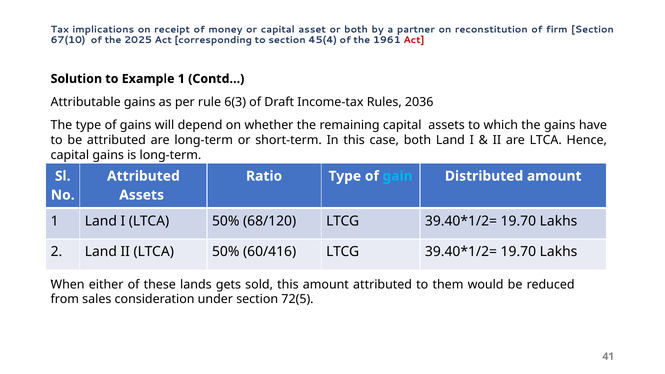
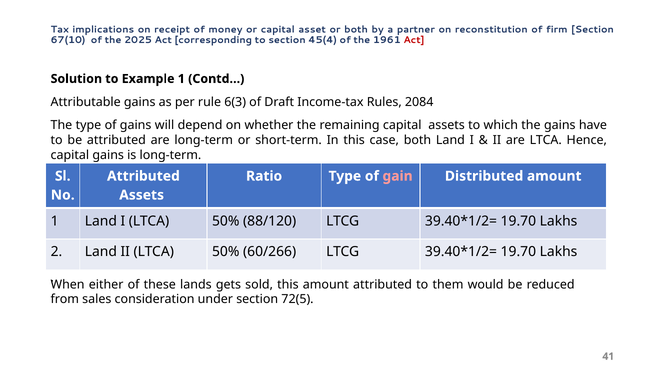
2036: 2036 -> 2084
gain colour: light blue -> pink
68/120: 68/120 -> 88/120
60/416: 60/416 -> 60/266
